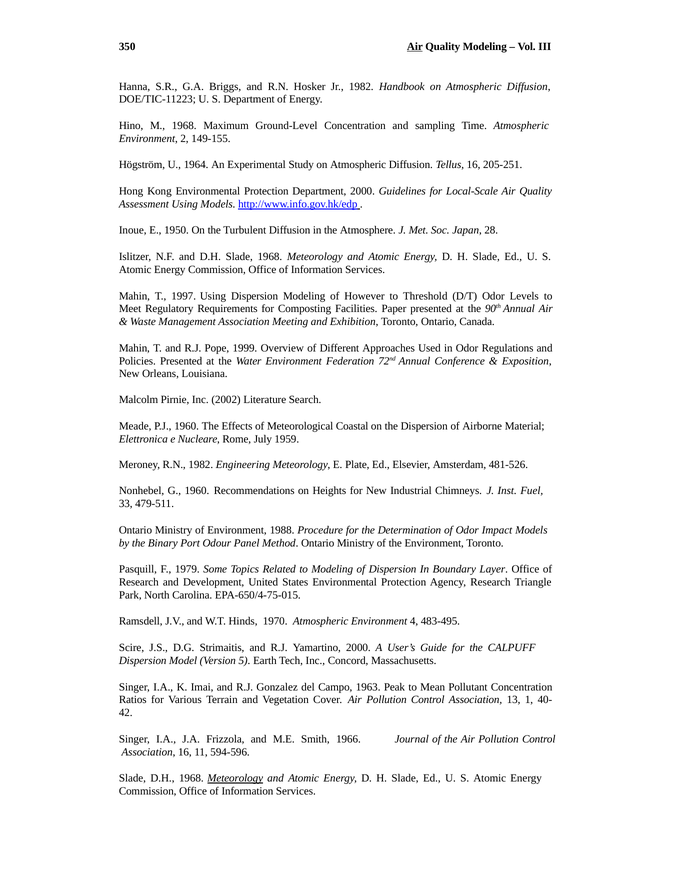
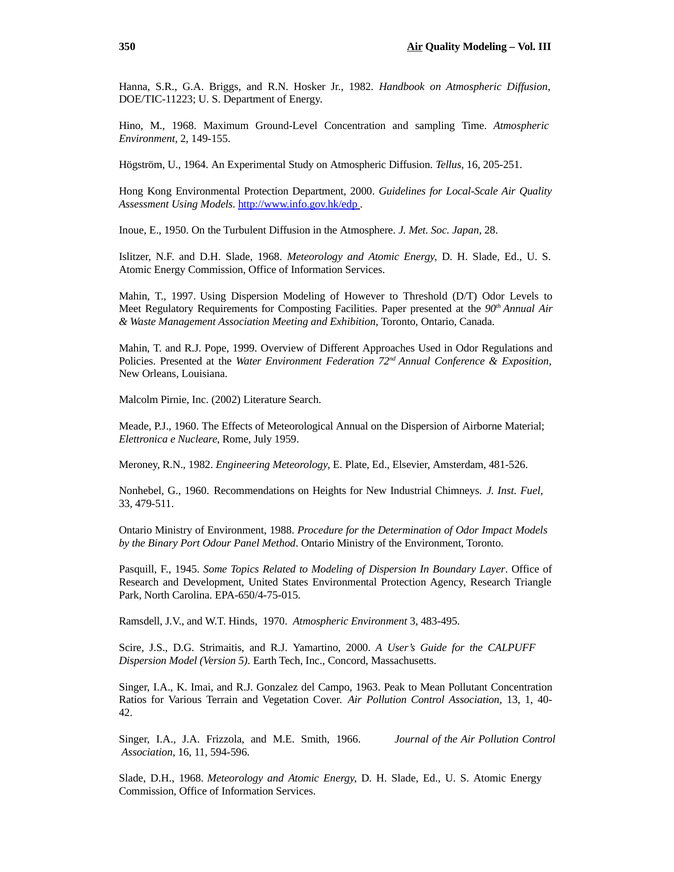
Meteorological Coastal: Coastal -> Annual
1979: 1979 -> 1945
4: 4 -> 3
Meteorology at (235, 779) underline: present -> none
